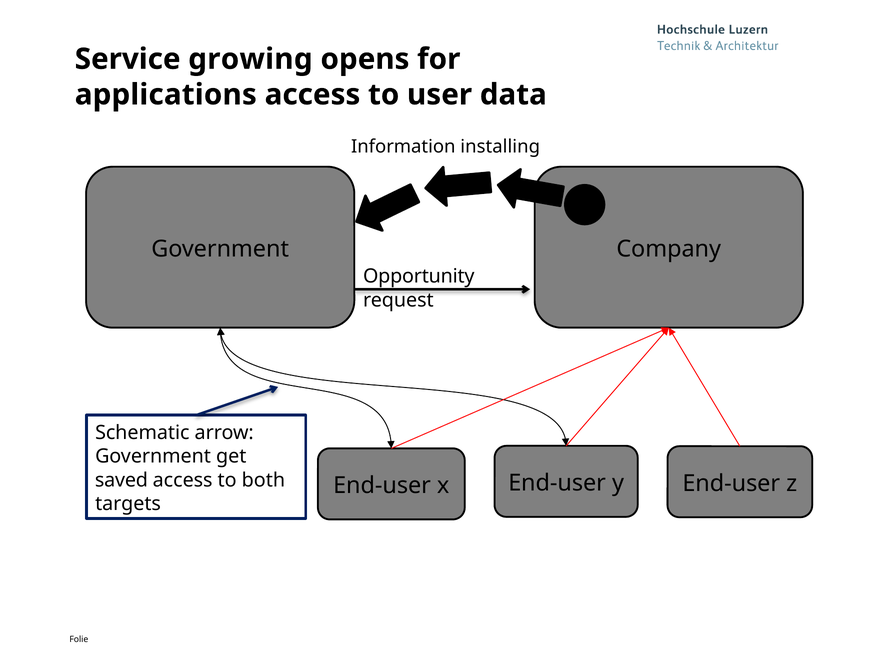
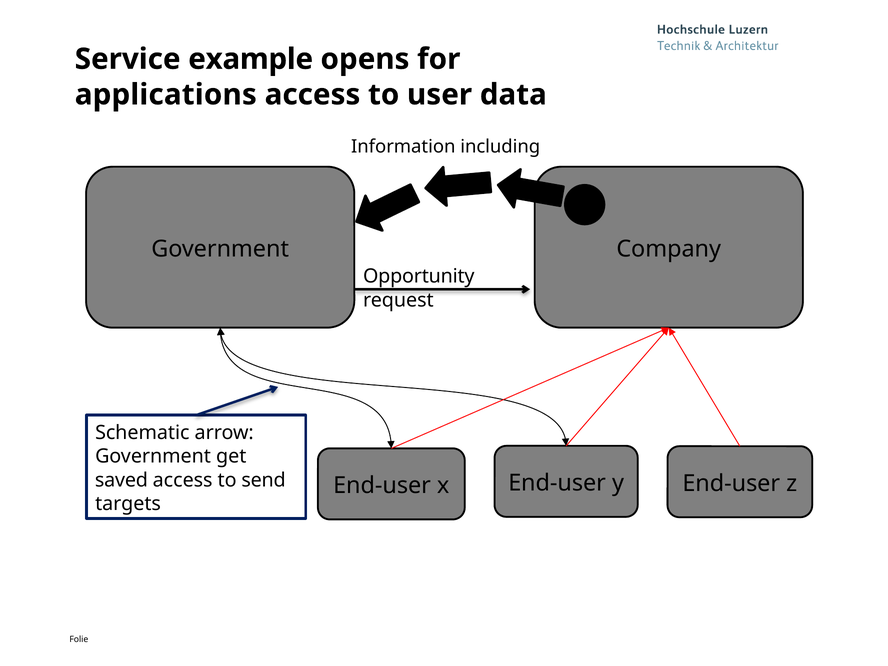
growing: growing -> example
installing: installing -> including
both: both -> send
